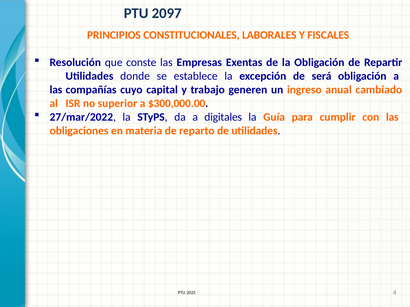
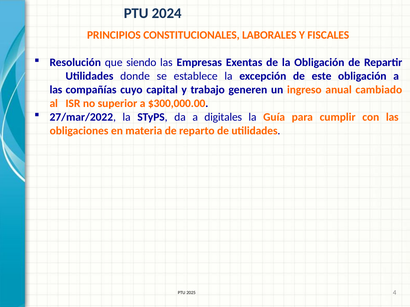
2097: 2097 -> 2024
conste: conste -> siendo
será: será -> este
